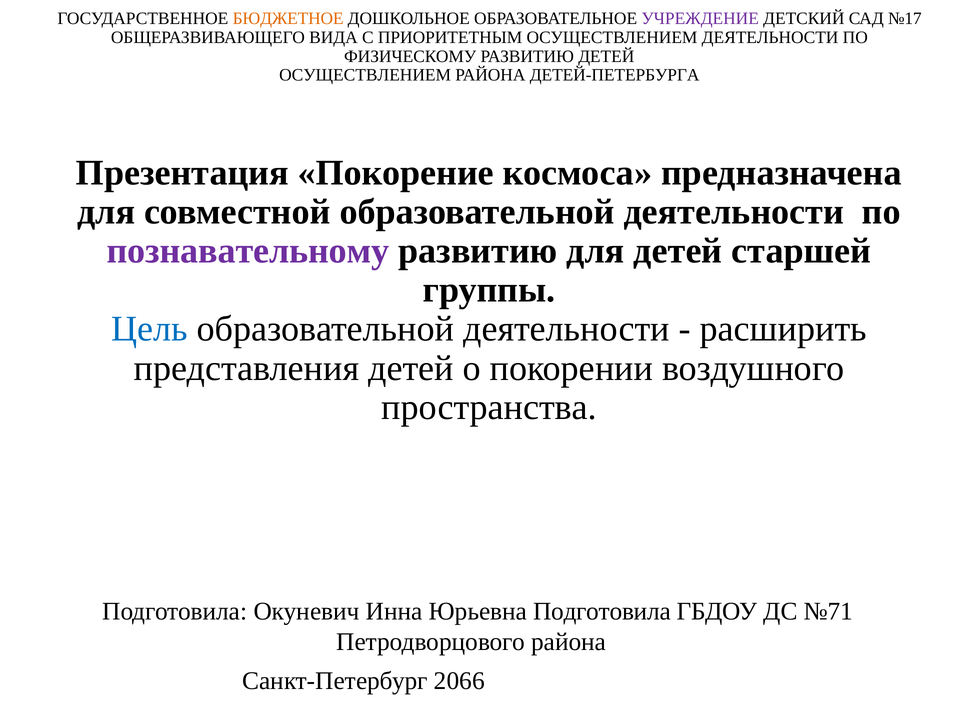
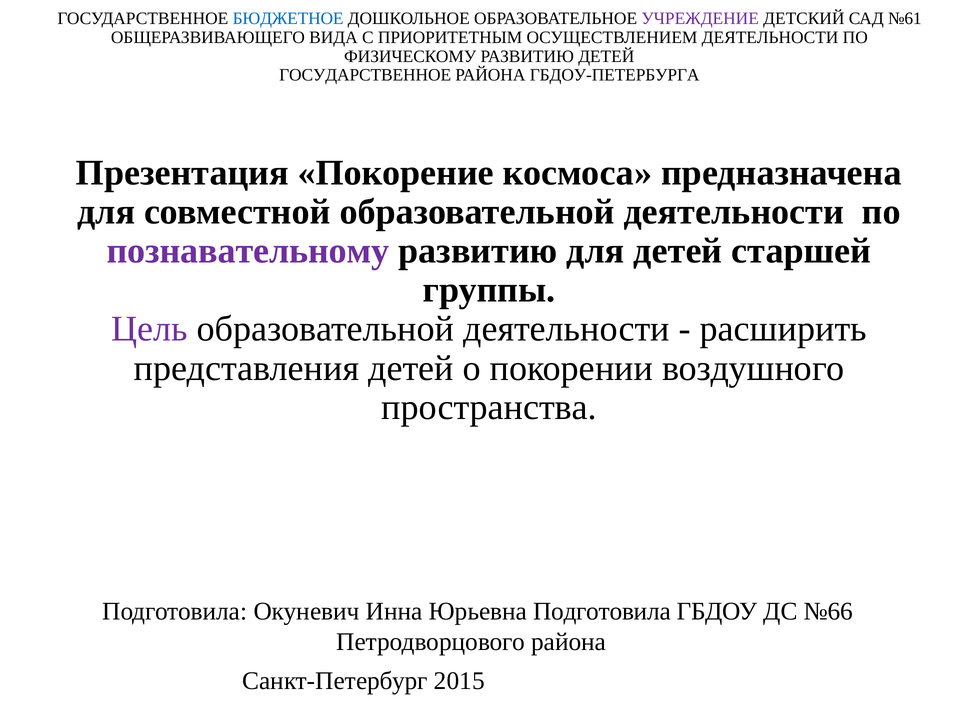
БЮДЖЕТНОЕ colour: orange -> blue
№17: №17 -> №61
ОСУЩЕСТВЛЕНИЕМ at (365, 75): ОСУЩЕСТВЛЕНИЕМ -> ГОСУДАРСТВЕННОЕ
ДЕТЕЙ-ПЕТЕРБУРГА: ДЕТЕЙ-ПЕТЕРБУРГА -> ГБДОУ-ПЕТЕРБУРГА
Цель colour: blue -> purple
№71: №71 -> №66
2066: 2066 -> 2015
